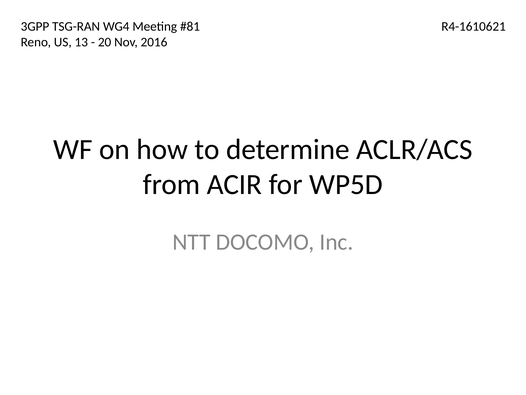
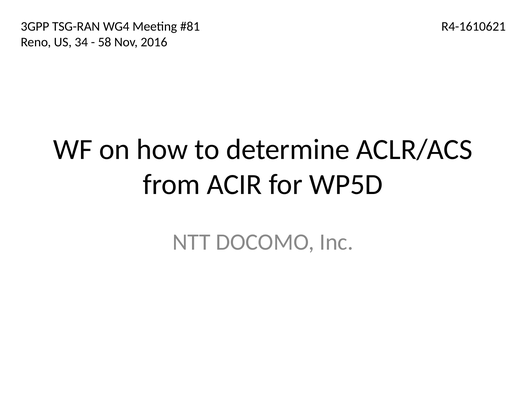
13: 13 -> 34
20: 20 -> 58
